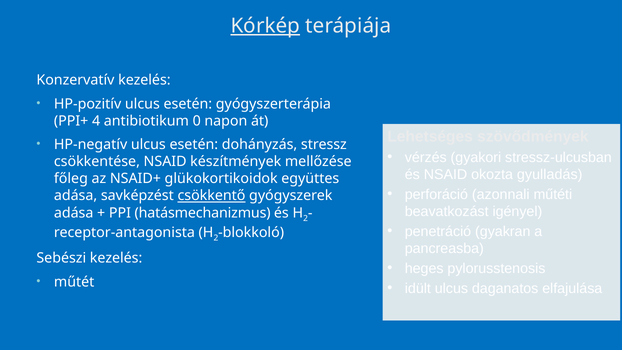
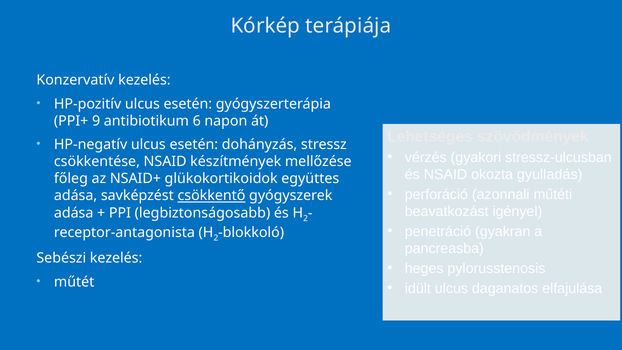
Kórkép underline: present -> none
4: 4 -> 9
0: 0 -> 6
hatásmechanizmus: hatásmechanizmus -> legbiztonságosabb
